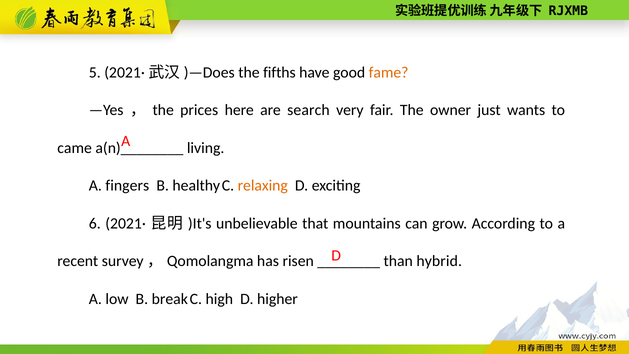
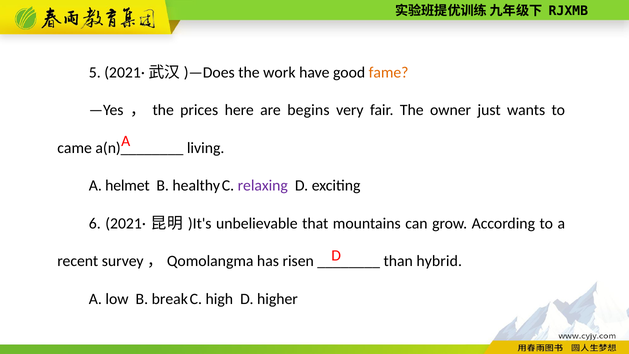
fifths: fifths -> work
search: search -> begins
fingers: fingers -> helmet
relaxing colour: orange -> purple
